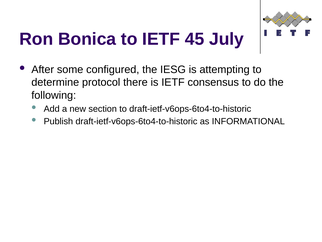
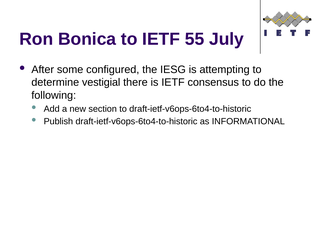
45: 45 -> 55
protocol: protocol -> vestigial
